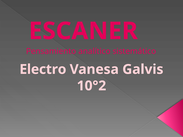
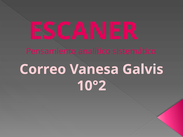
Electro: Electro -> Correo
